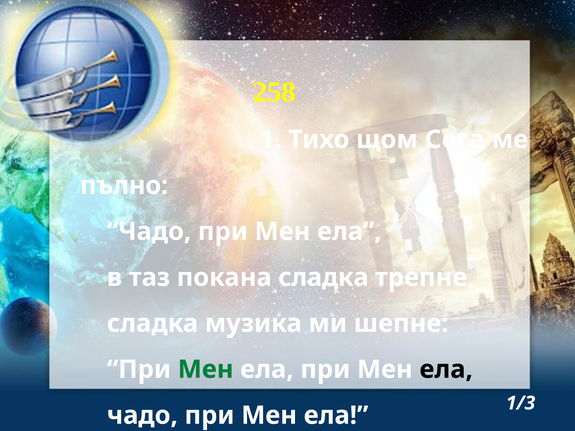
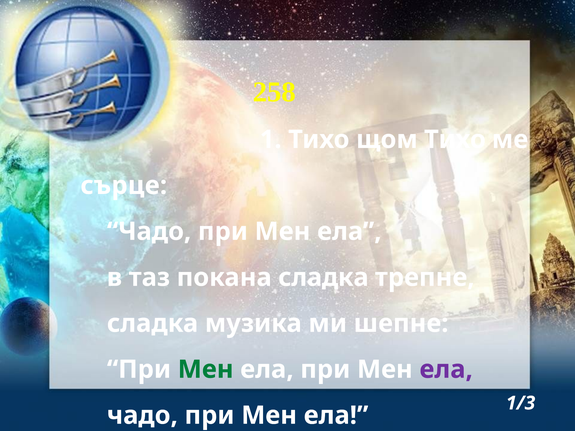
щом Сега: Сега -> Тихо
пълно: пълно -> сърце
ела at (446, 370) colour: black -> purple
